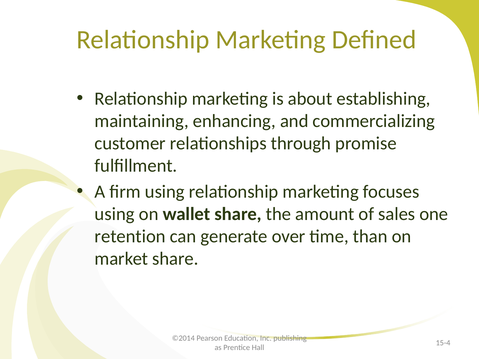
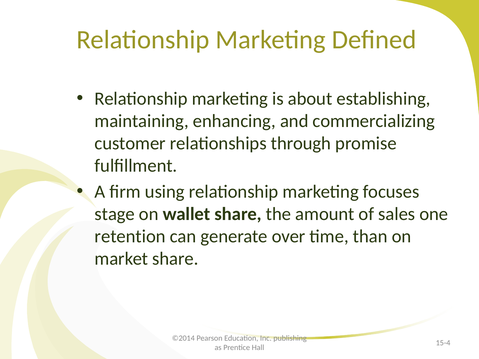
using at (115, 214): using -> stage
